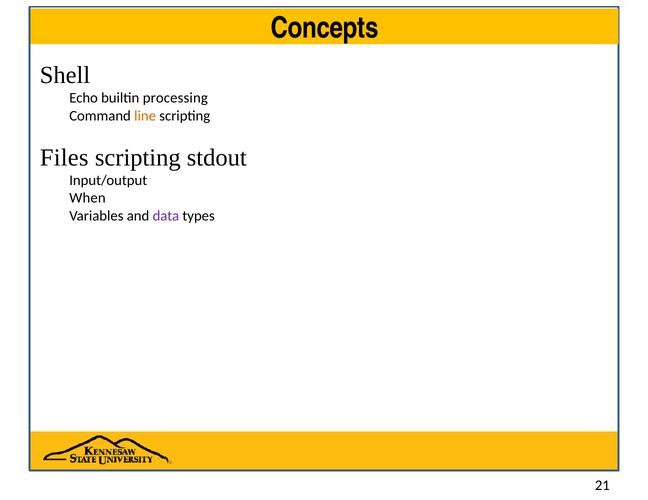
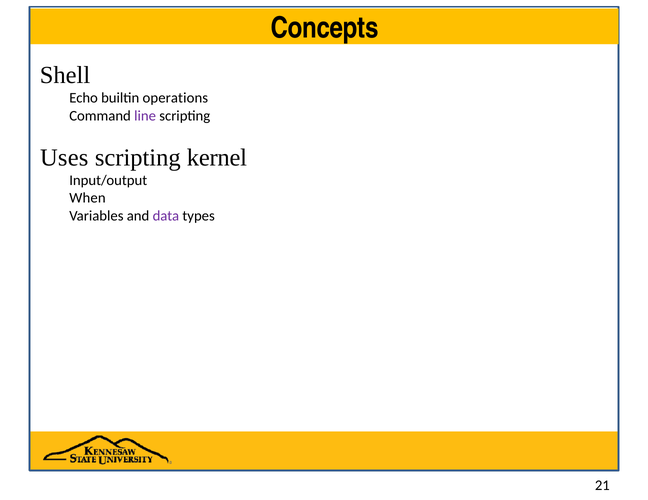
processing: processing -> operations
line colour: orange -> purple
Files: Files -> Uses
stdout: stdout -> kernel
